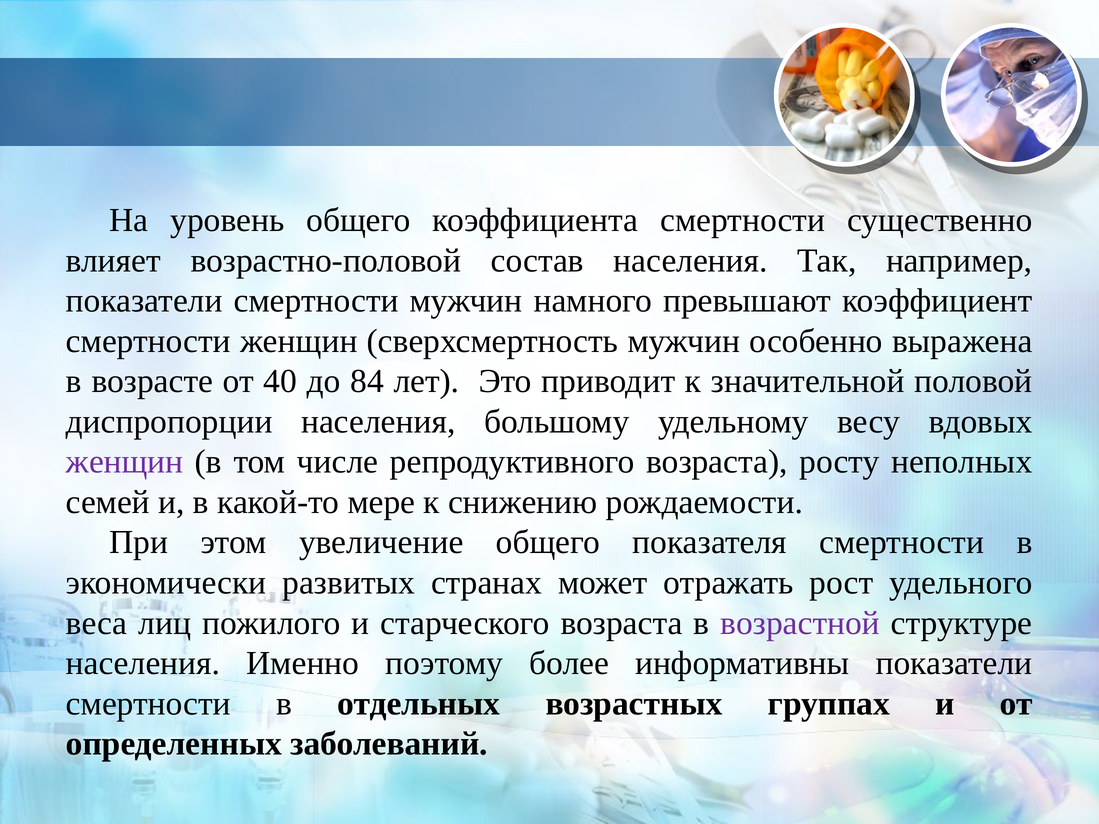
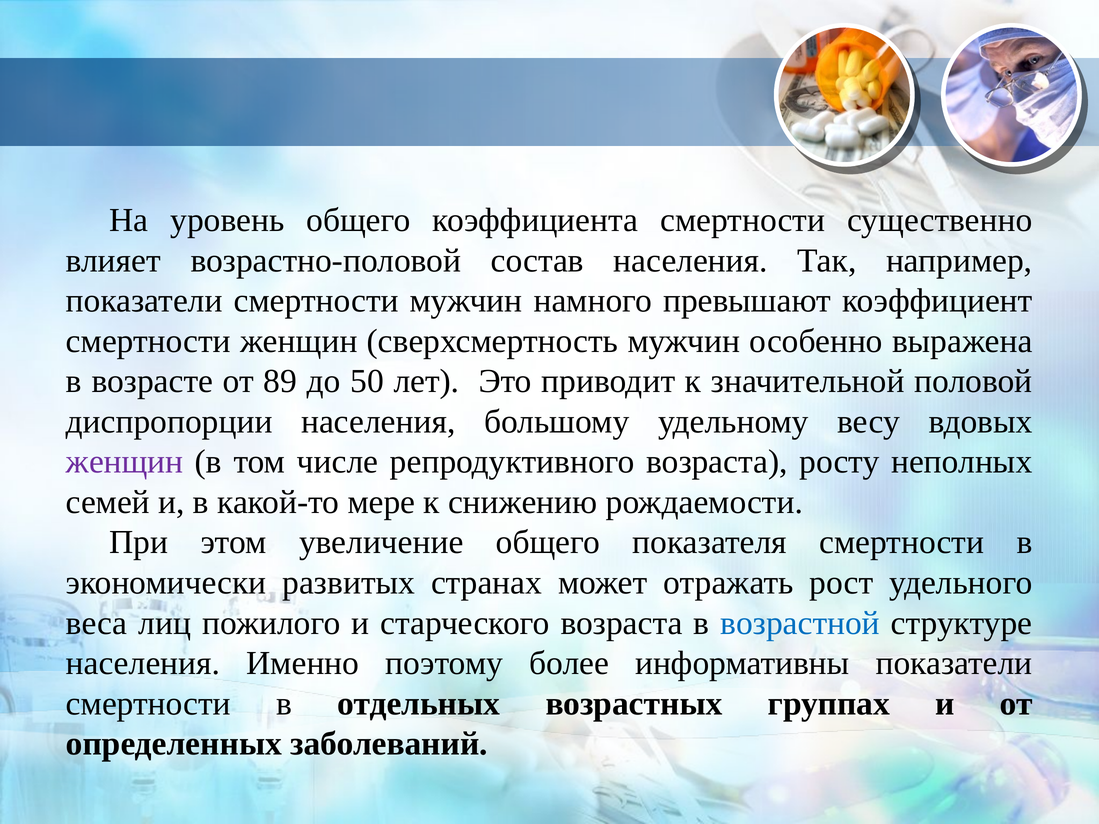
40: 40 -> 89
84: 84 -> 50
возрастной colour: purple -> blue
